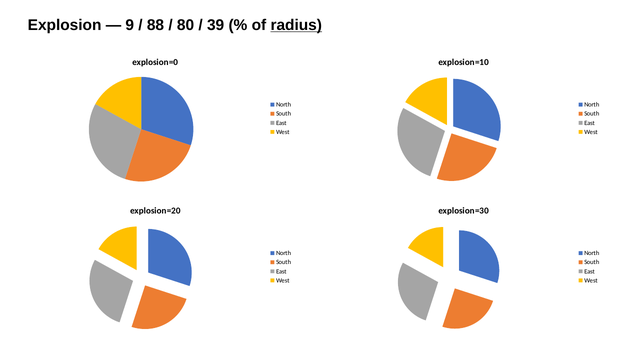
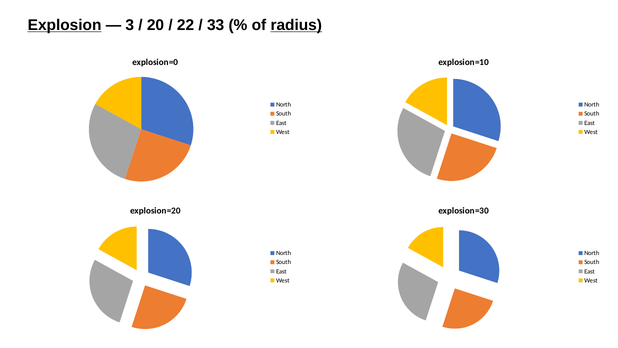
Explosion underline: none -> present
9: 9 -> 3
88: 88 -> 20
80: 80 -> 22
39: 39 -> 33
